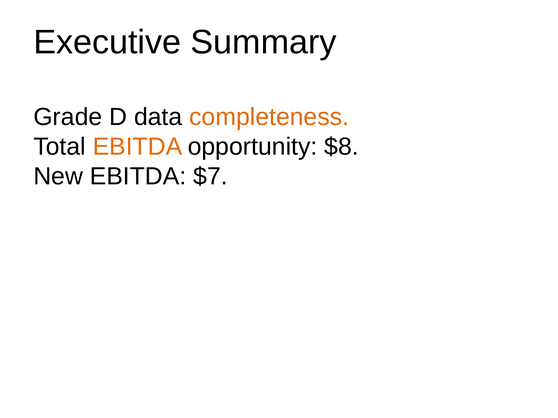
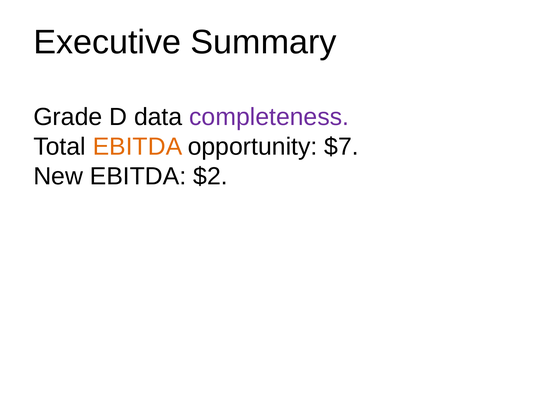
completeness colour: orange -> purple
$8: $8 -> $7
$7: $7 -> $2
